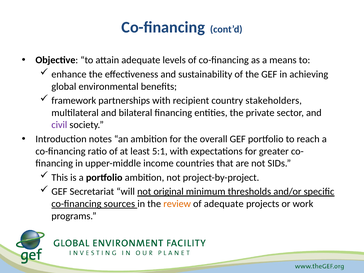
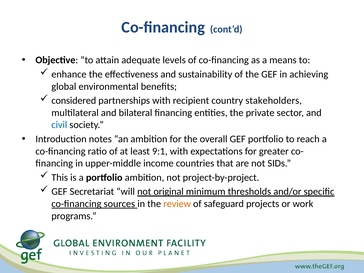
framework: framework -> considered
civil colour: purple -> blue
5:1: 5:1 -> 9:1
of adequate: adequate -> safeguard
